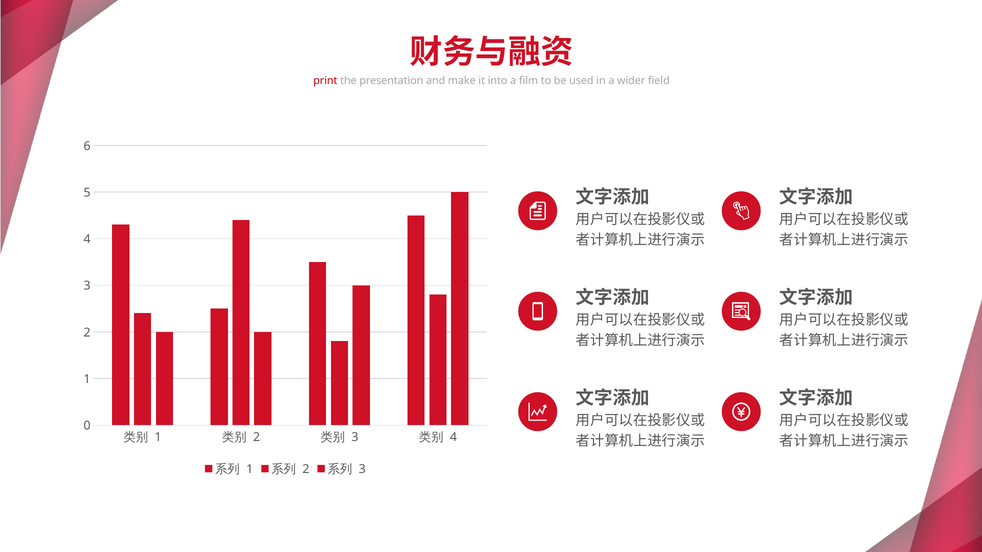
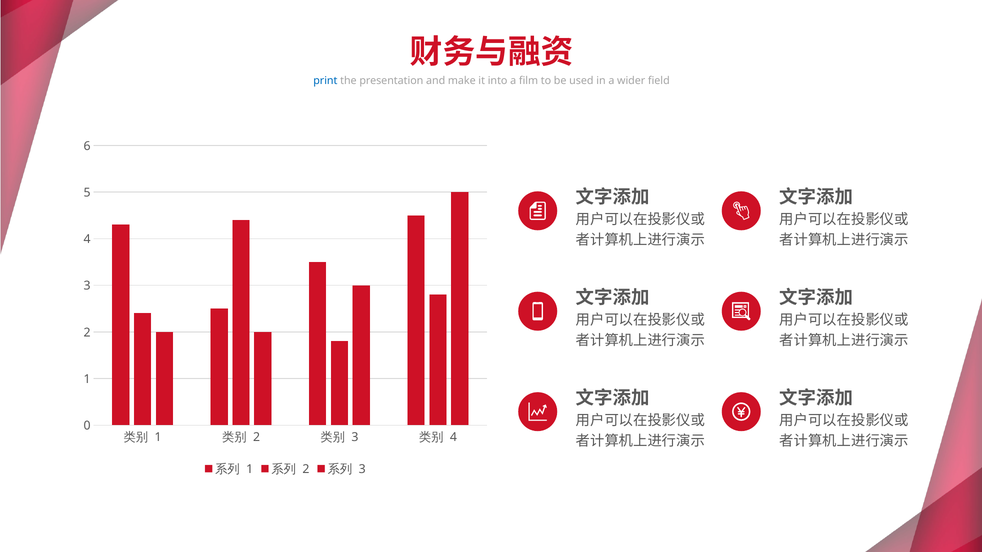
print colour: red -> blue
